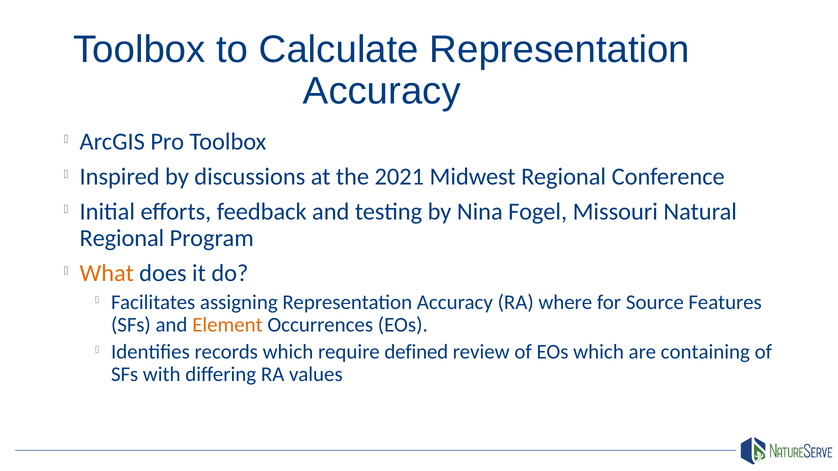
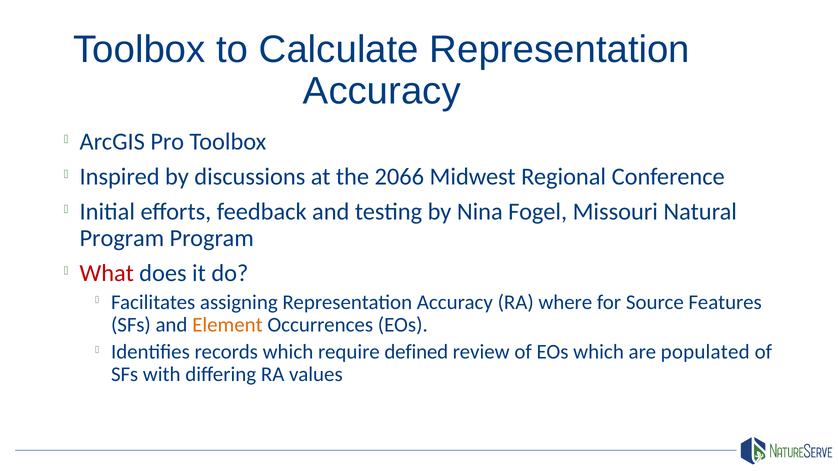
2021: 2021 -> 2066
Regional at (122, 238): Regional -> Program
What colour: orange -> red
containing: containing -> populated
